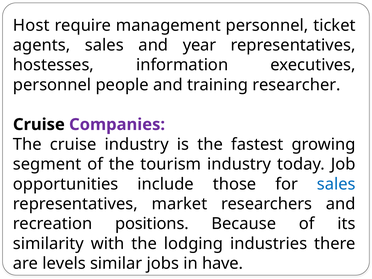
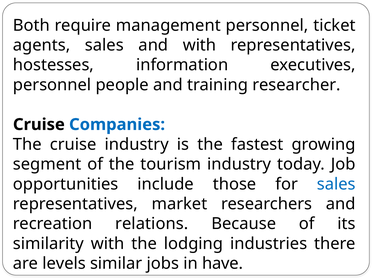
Host: Host -> Both
and year: year -> with
Companies colour: purple -> blue
positions: positions -> relations
